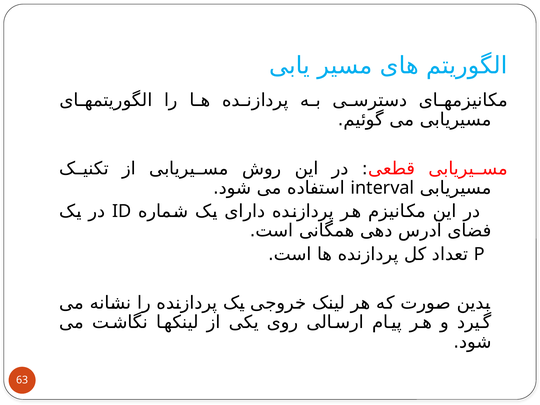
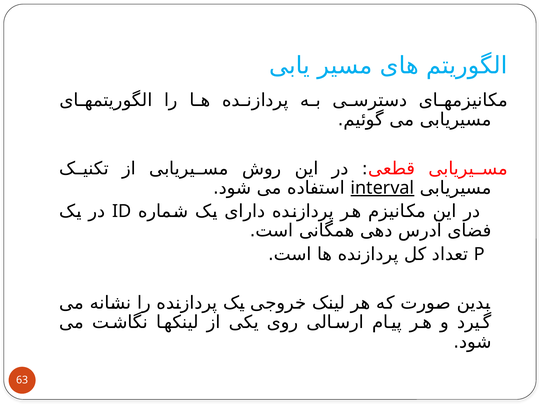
interval underline: none -> present
